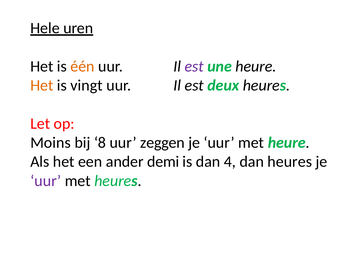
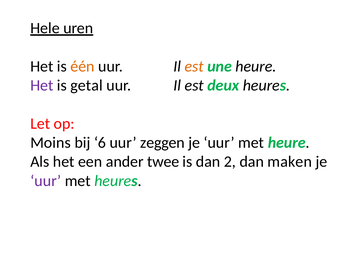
est at (194, 66) colour: purple -> orange
Het at (42, 86) colour: orange -> purple
vingt: vingt -> getal
8: 8 -> 6
demi: demi -> twee
4: 4 -> 2
dan heures: heures -> maken
